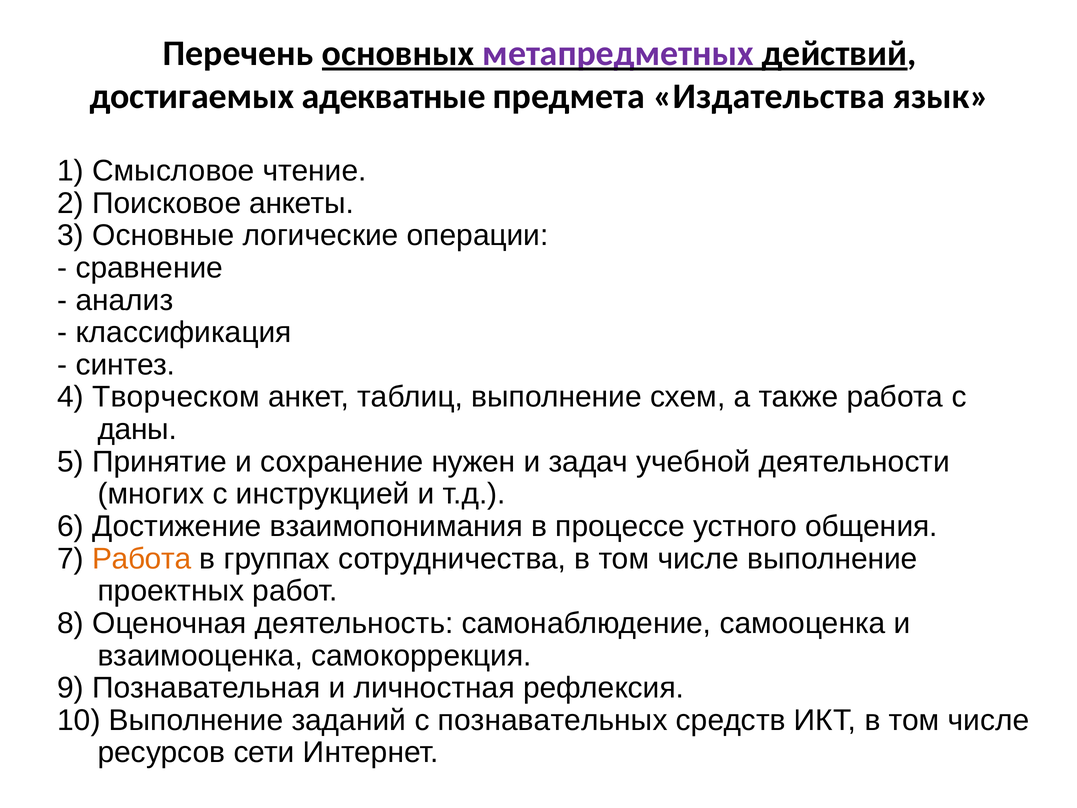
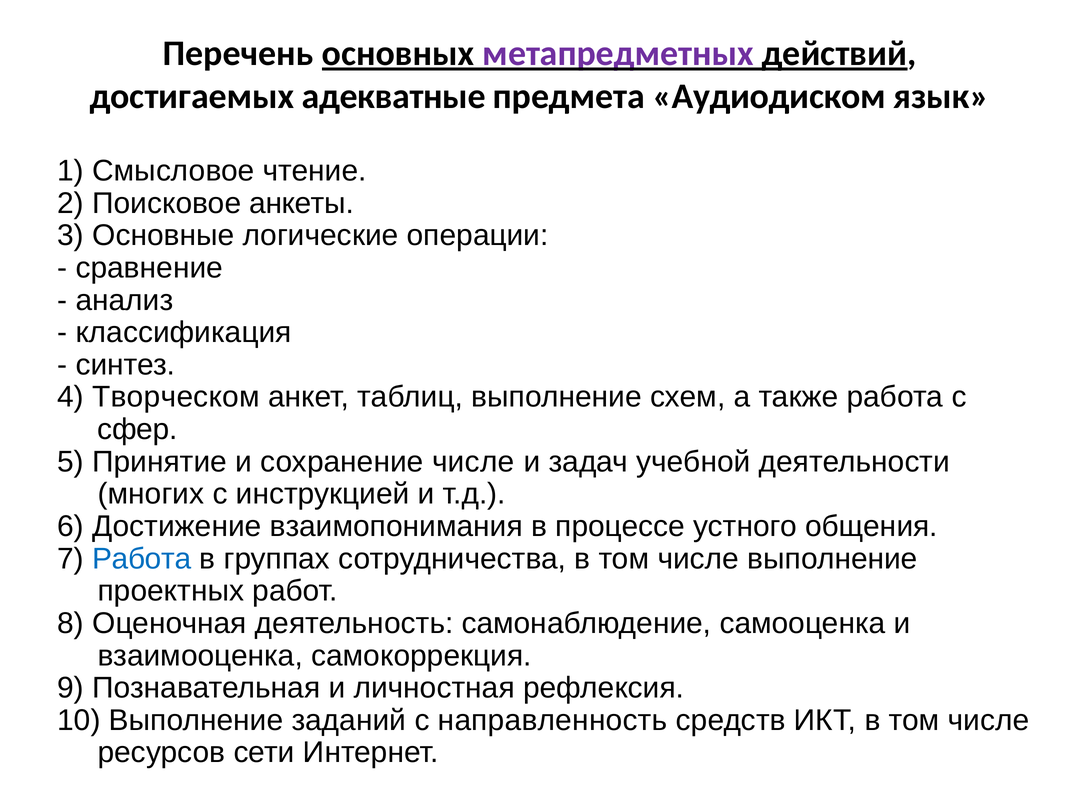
Издательства: Издательства -> Аудиодиском
даны: даны -> сфер
сохранение нужен: нужен -> числе
Работа at (142, 559) colour: orange -> blue
познавательных: познавательных -> направленность
